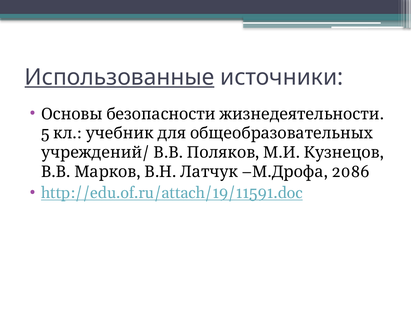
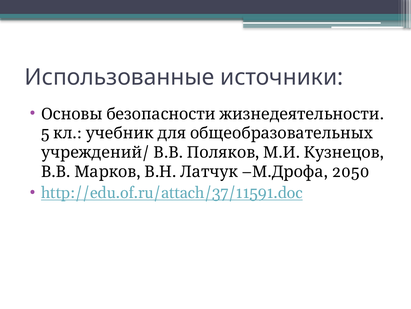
Использованные underline: present -> none
2086: 2086 -> 2050
http://edu.of.ru/attach/19/11591.doc: http://edu.of.ru/attach/19/11591.doc -> http://edu.of.ru/attach/37/11591.doc
